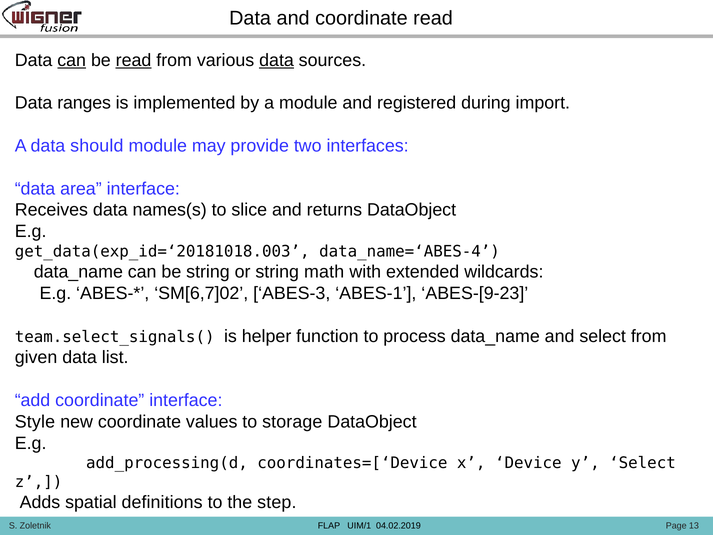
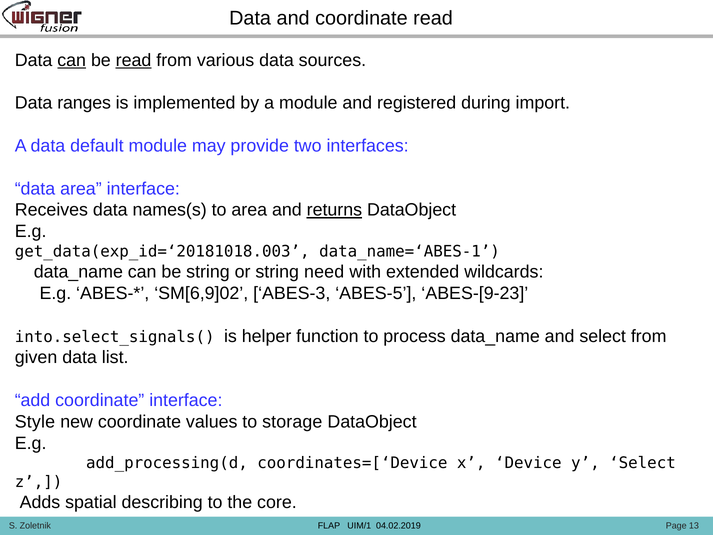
data at (277, 60) underline: present -> none
should: should -> default
to slice: slice -> area
returns underline: none -> present
data_name=‘ABES-4: data_name=‘ABES-4 -> data_name=‘ABES-1
math: math -> need
SM[6,7]02: SM[6,7]02 -> SM[6,9]02
ABES-1: ABES-1 -> ABES-5
team.select_signals(: team.select_signals( -> into.select_signals(
definitions: definitions -> describing
step: step -> core
